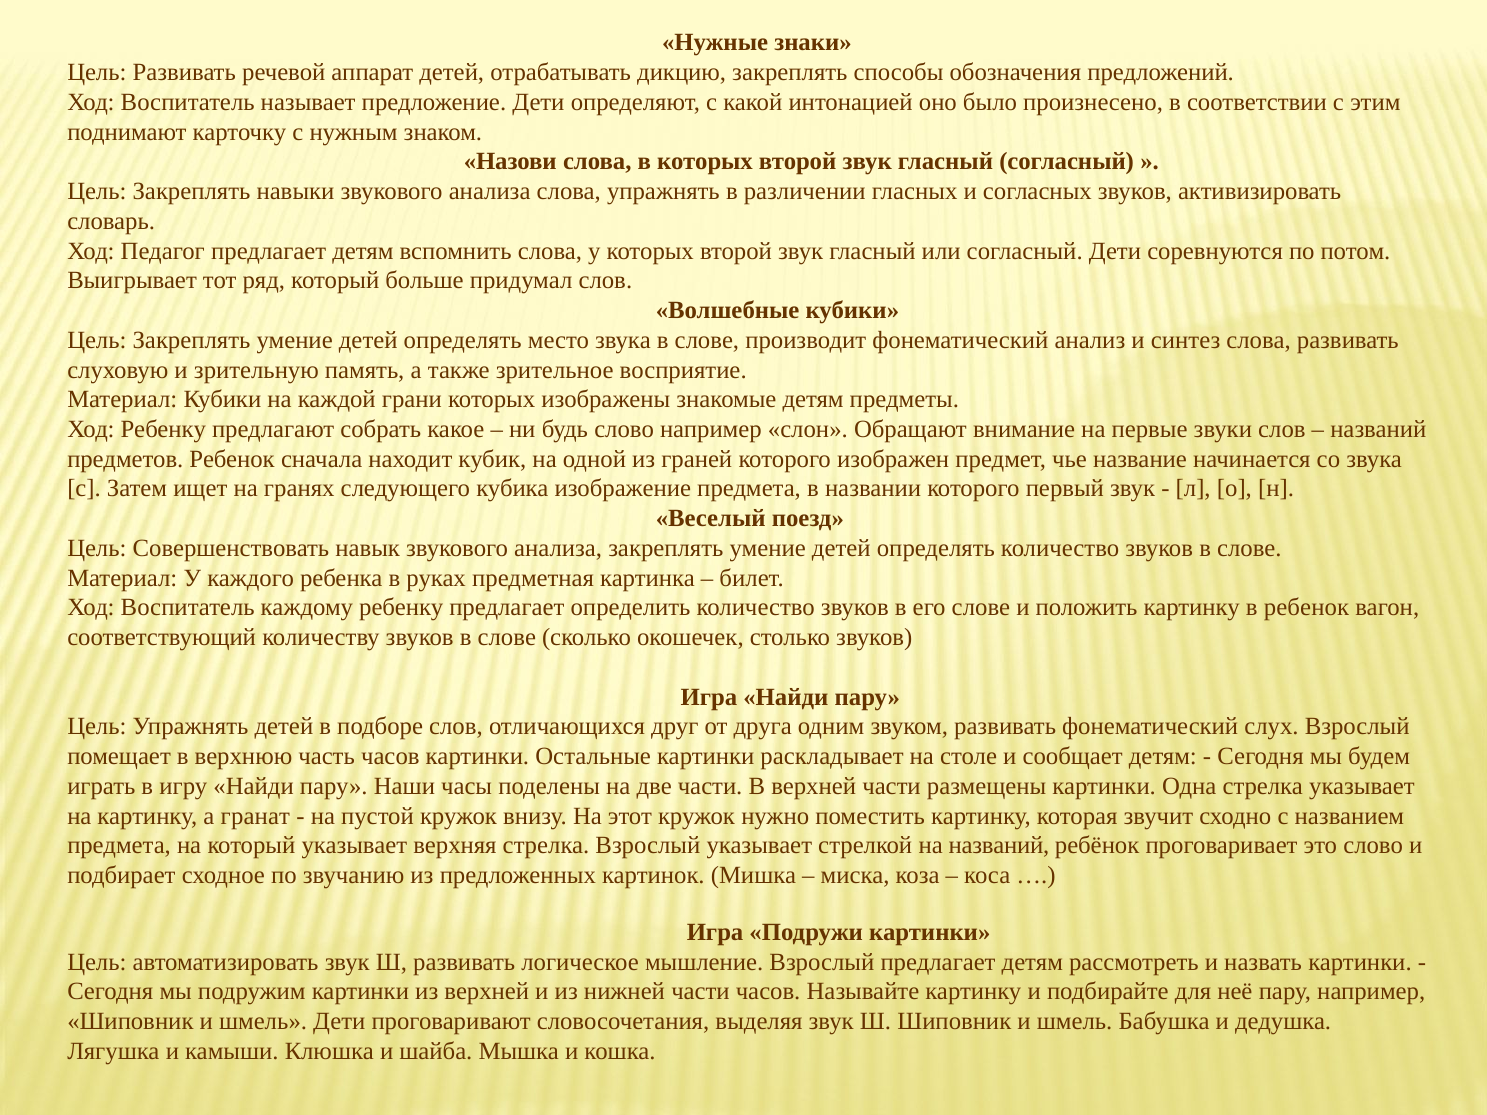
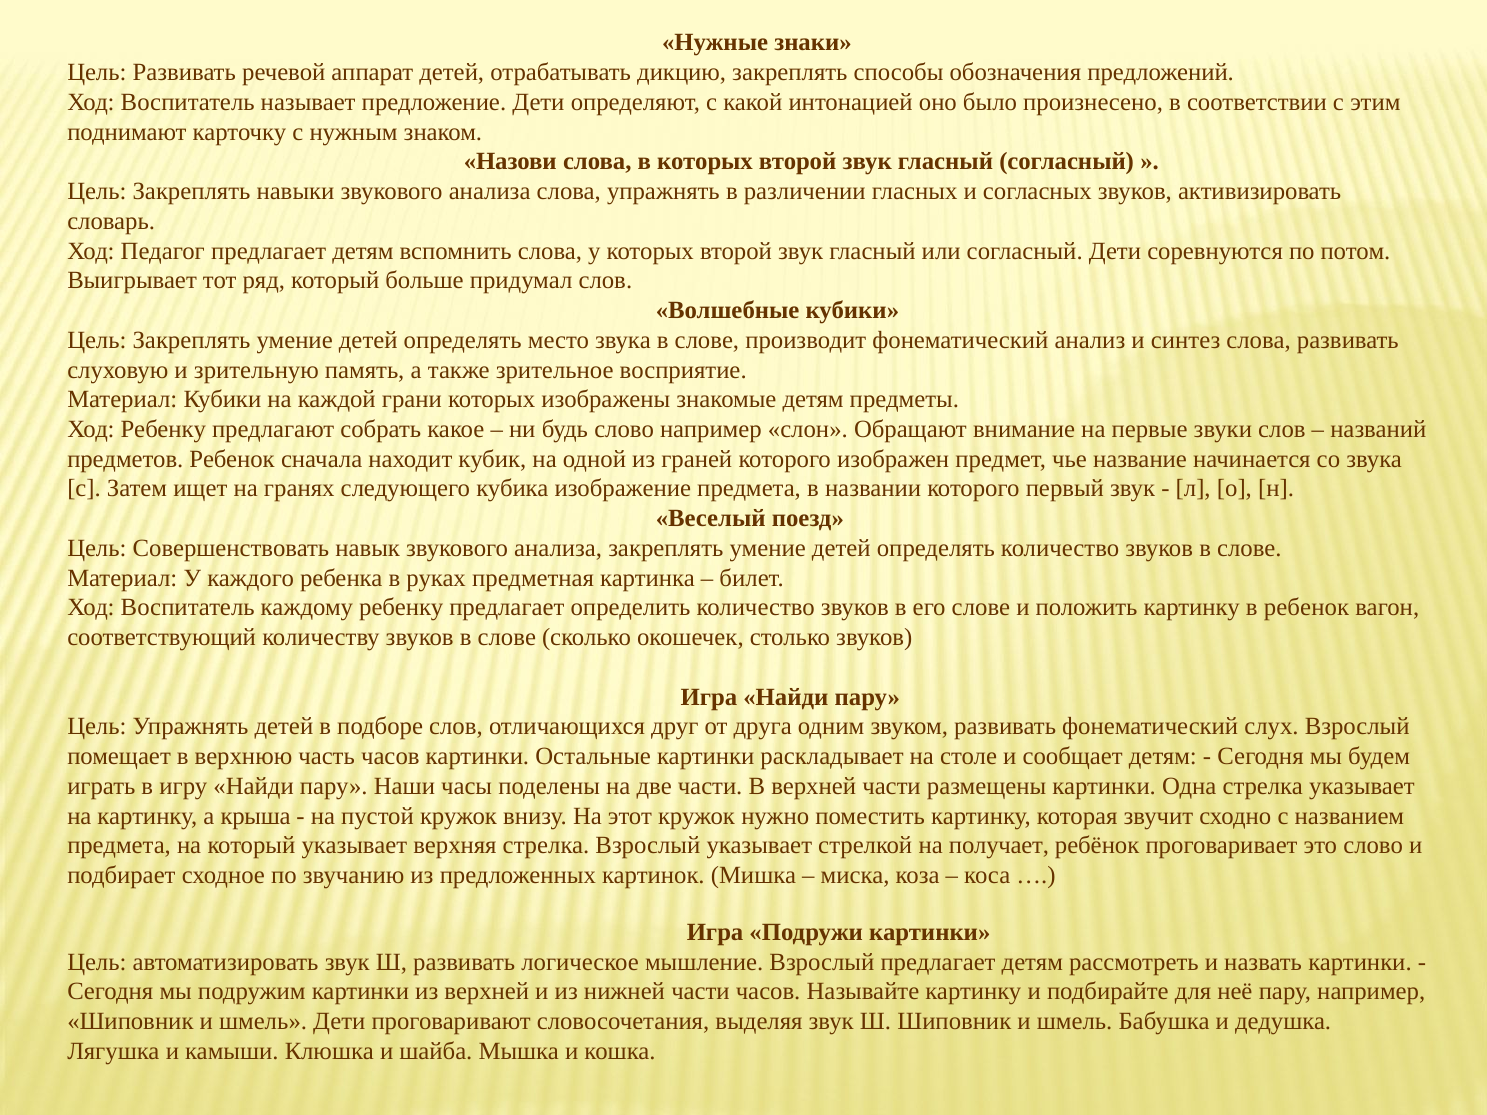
гранат: гранат -> крыша
на названий: названий -> получает
